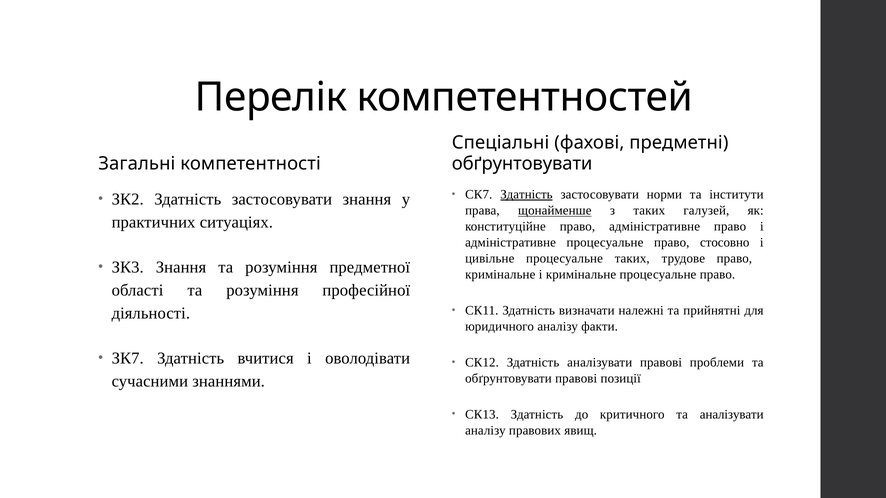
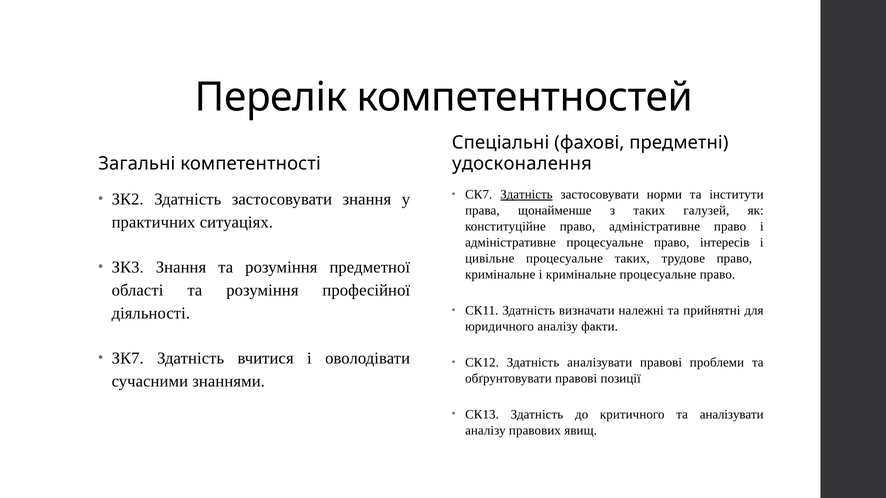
обґрунтовувати at (522, 164): обґрунтовувати -> удосконалення
щонайменше underline: present -> none
стосовно: стосовно -> інтересів
